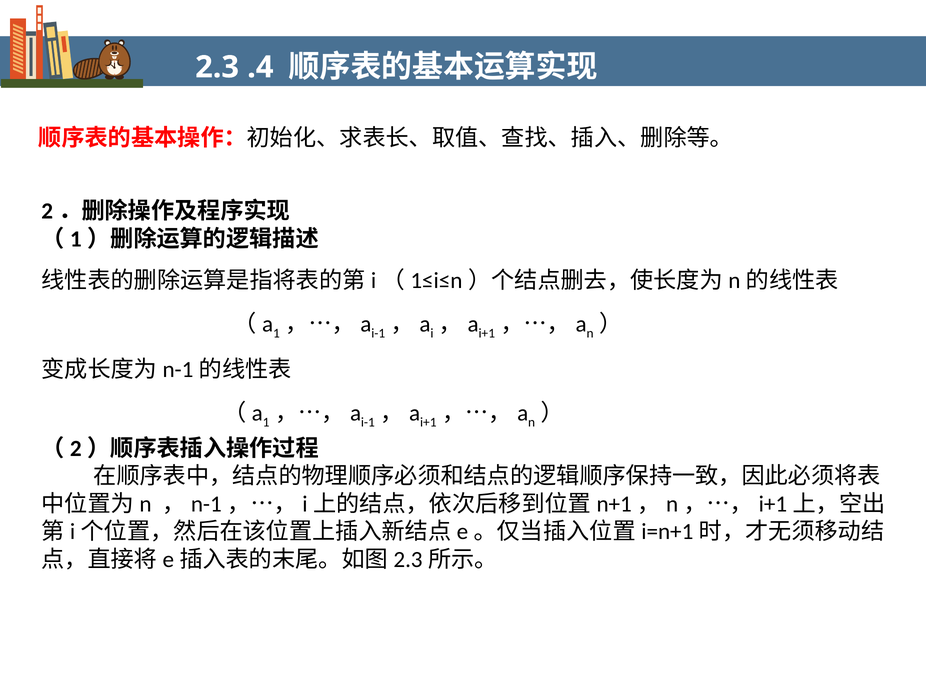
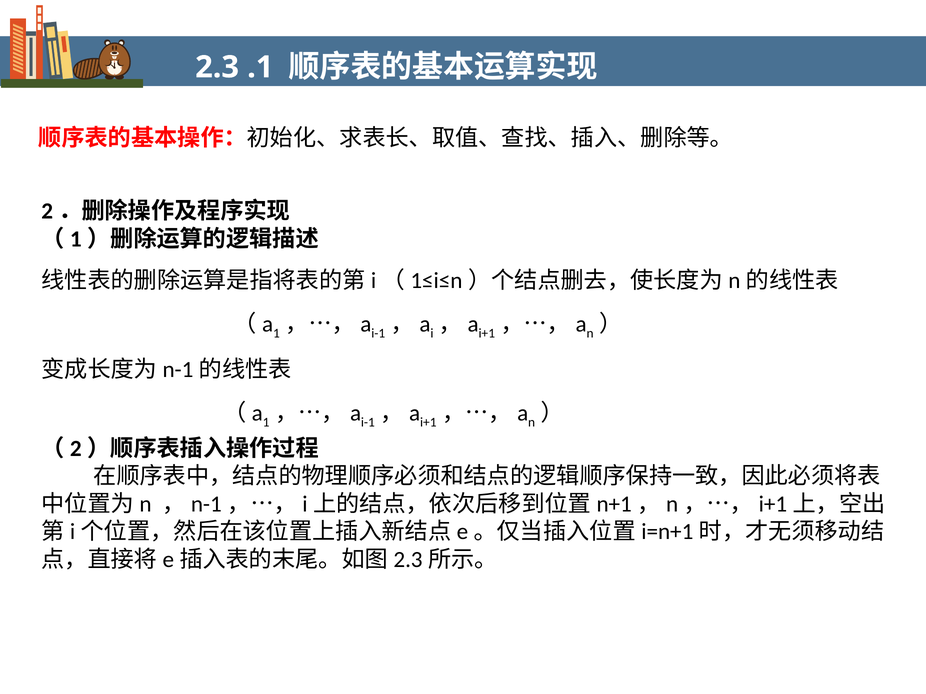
.4: .4 -> .1
